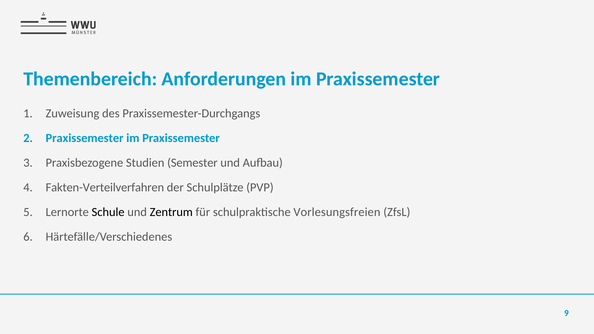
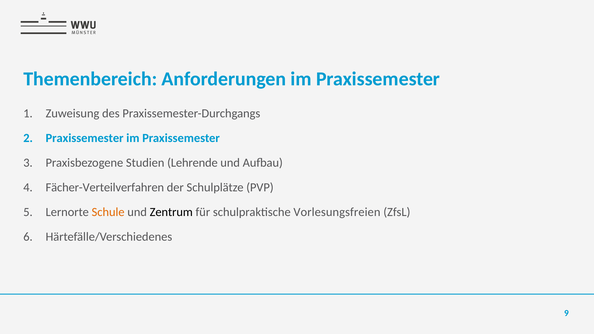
Semester: Semester -> Lehrende
Fakten-Verteilverfahren: Fakten-Verteilverfahren -> Fächer-Verteilverfahren
Schule colour: black -> orange
